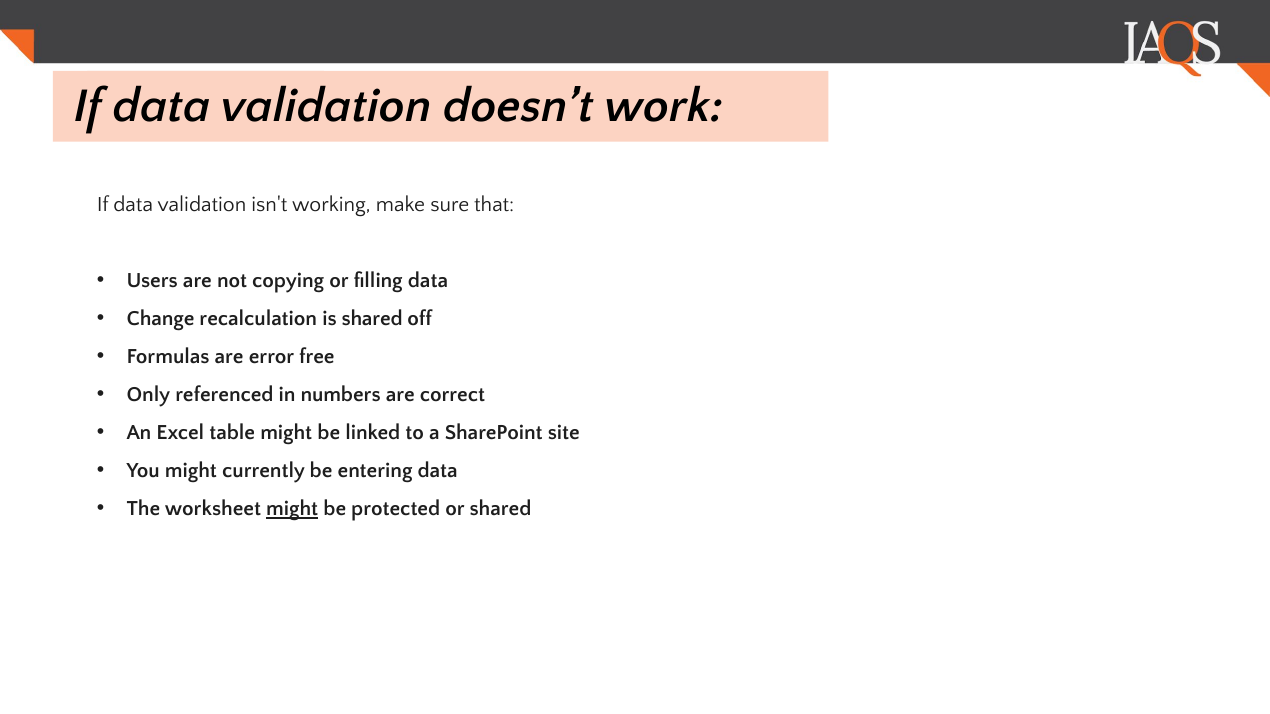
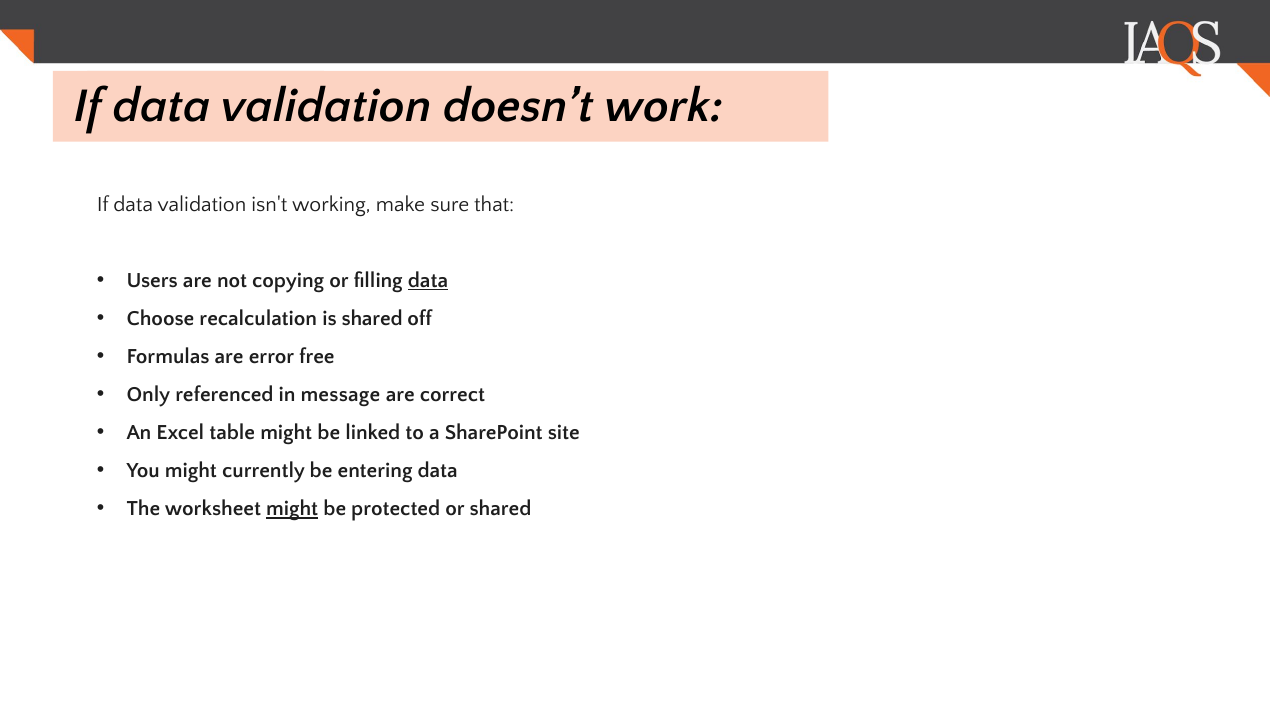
data at (428, 281) underline: none -> present
Change: Change -> Choose
numbers: numbers -> message
